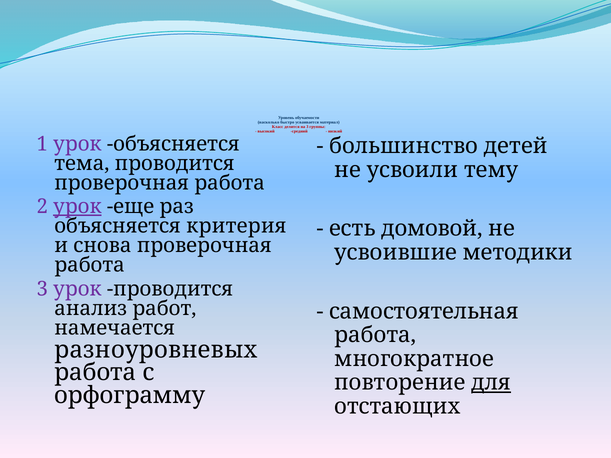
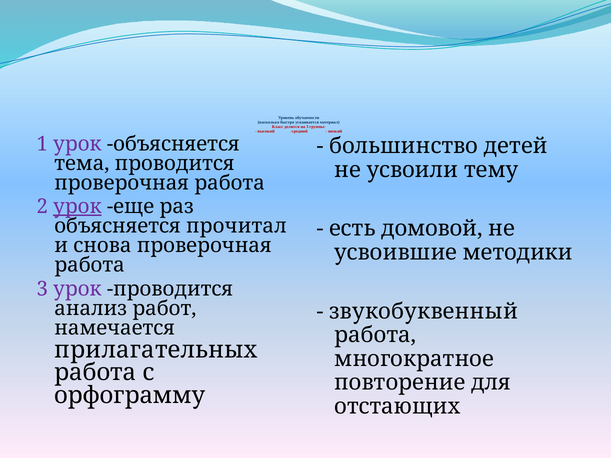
критерия: критерия -> прочитал
самостоятельная: самостоятельная -> звукобуквенный
разноуровневых: разноуровневых -> прилагательных
для underline: present -> none
